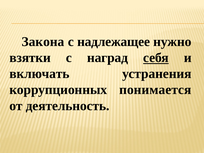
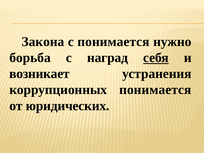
с надлежащее: надлежащее -> понимается
взятки: взятки -> борьба
включать: включать -> возникает
деятельность: деятельность -> юридических
